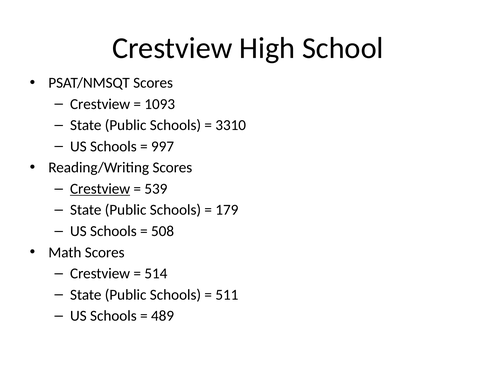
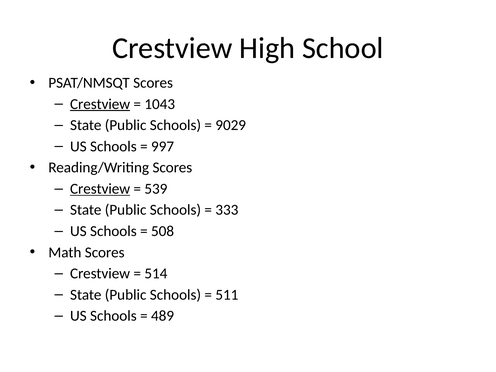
Crestview at (100, 104) underline: none -> present
1093: 1093 -> 1043
3310: 3310 -> 9029
179: 179 -> 333
